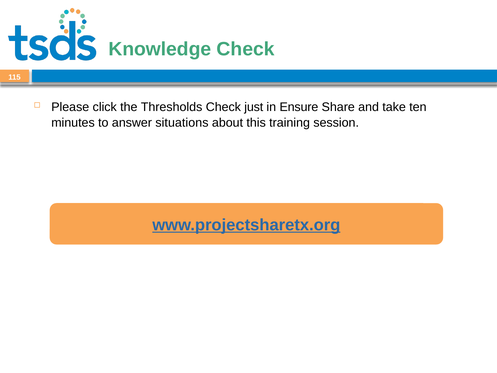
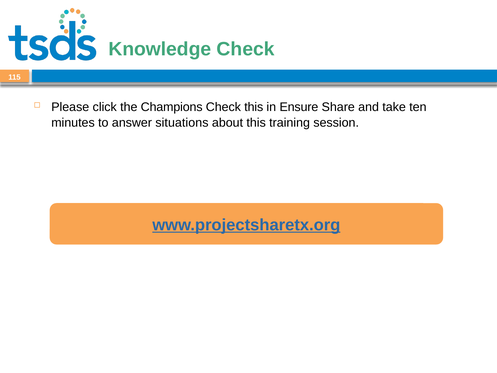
Thresholds: Thresholds -> Champions
Check just: just -> this
